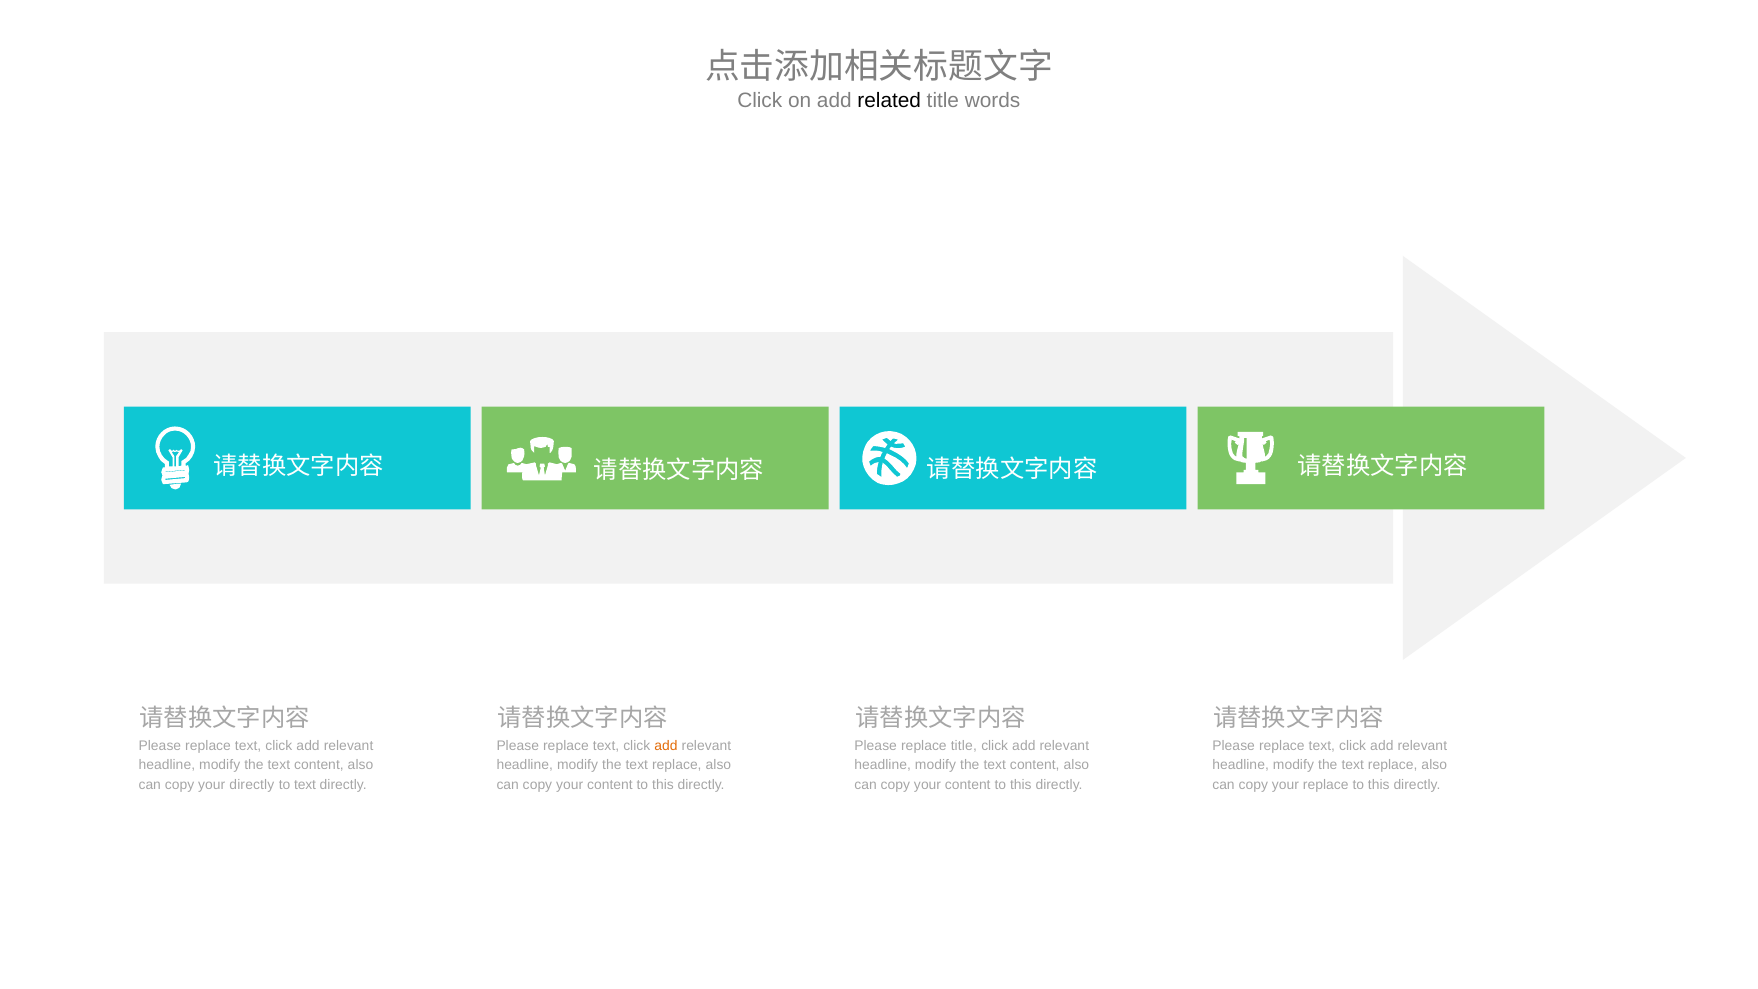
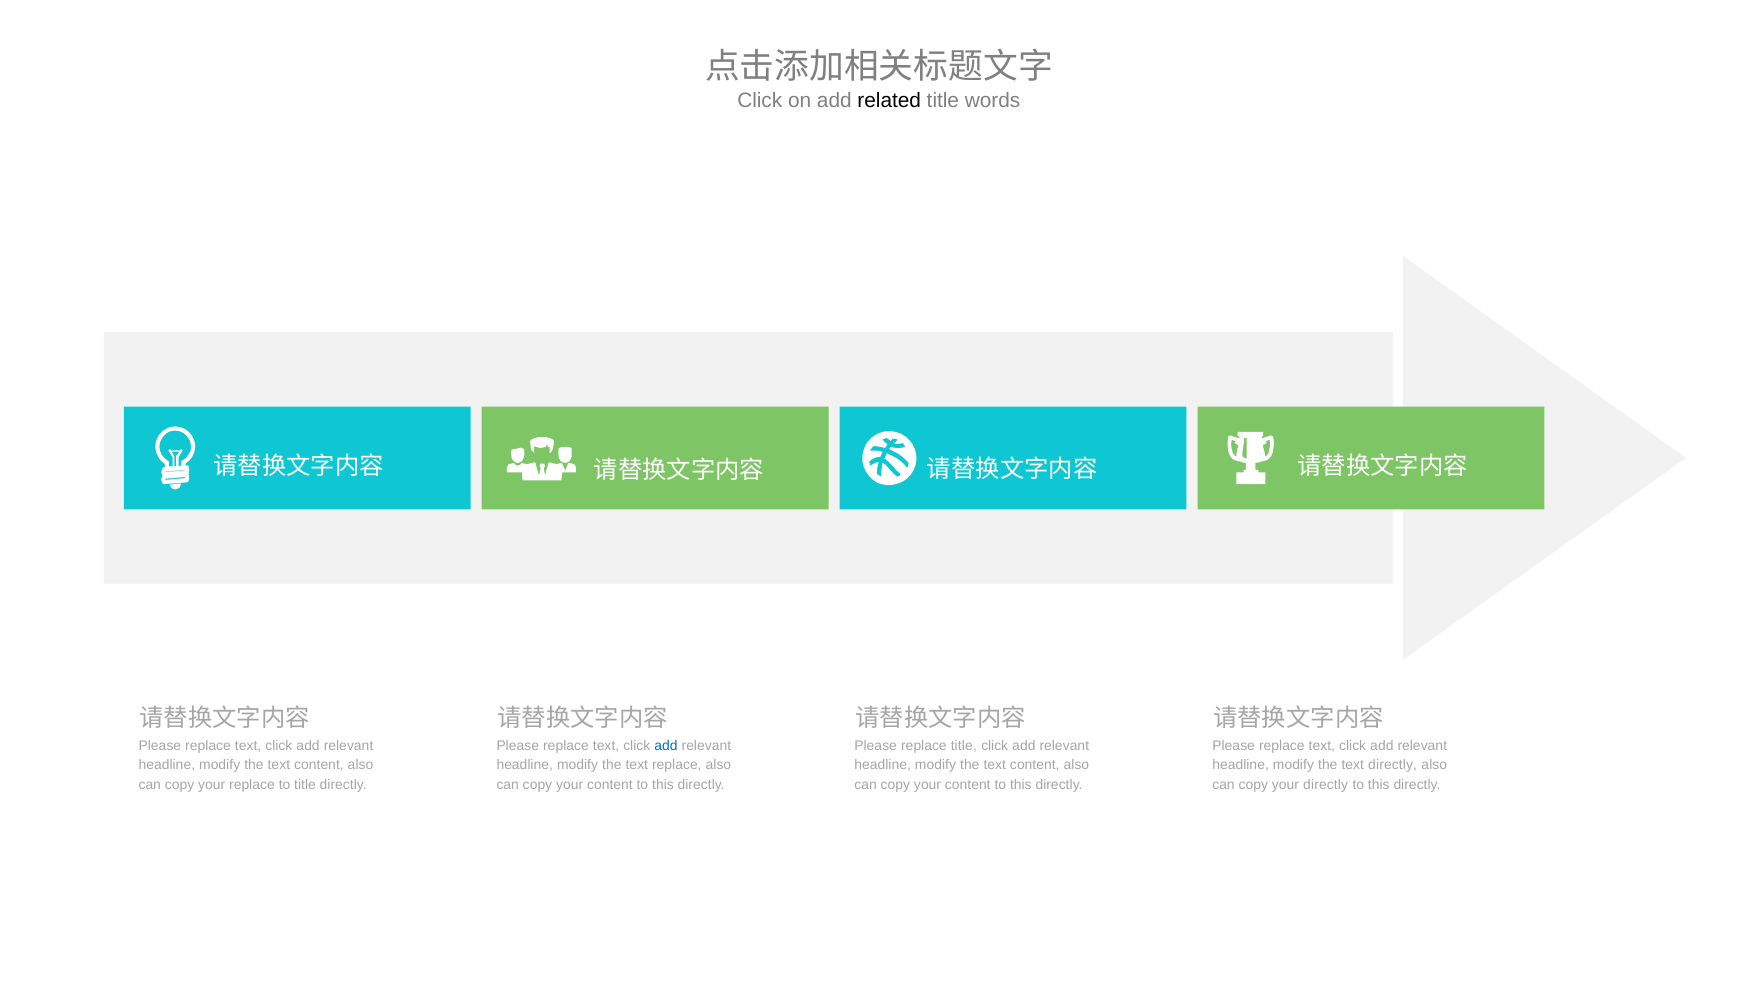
add at (666, 745) colour: orange -> blue
replace at (1393, 765): replace -> directly
your directly: directly -> replace
to text: text -> title
your replace: replace -> directly
